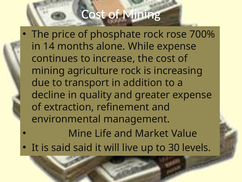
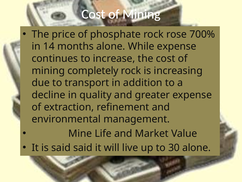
agriculture: agriculture -> completely
30 levels: levels -> alone
